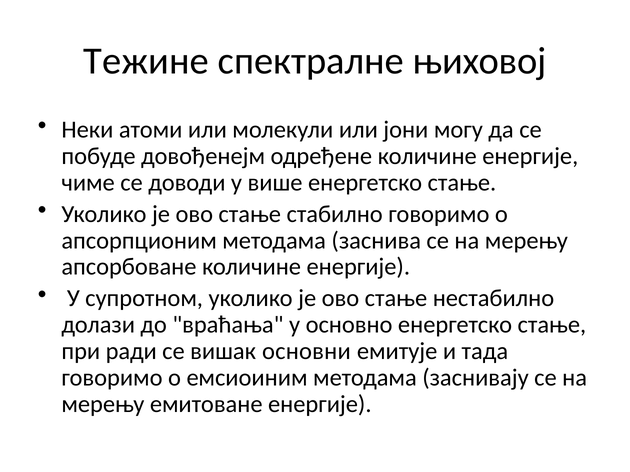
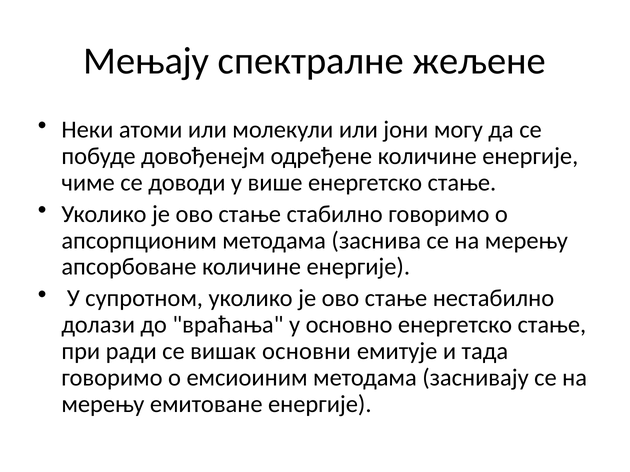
Тежине: Тежине -> Мењају
њиховој: њиховој -> жељене
